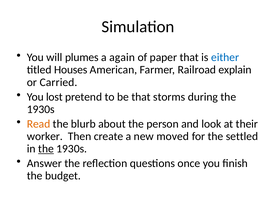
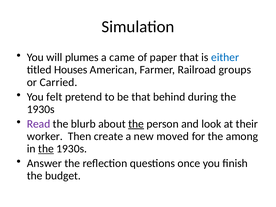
again: again -> came
explain: explain -> groups
lost: lost -> felt
storms: storms -> behind
Read colour: orange -> purple
the at (136, 124) underline: none -> present
settled: settled -> among
